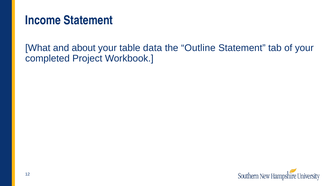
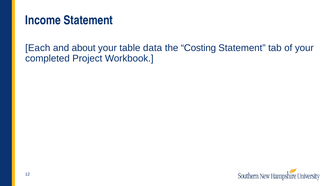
What: What -> Each
Outline: Outline -> Costing
